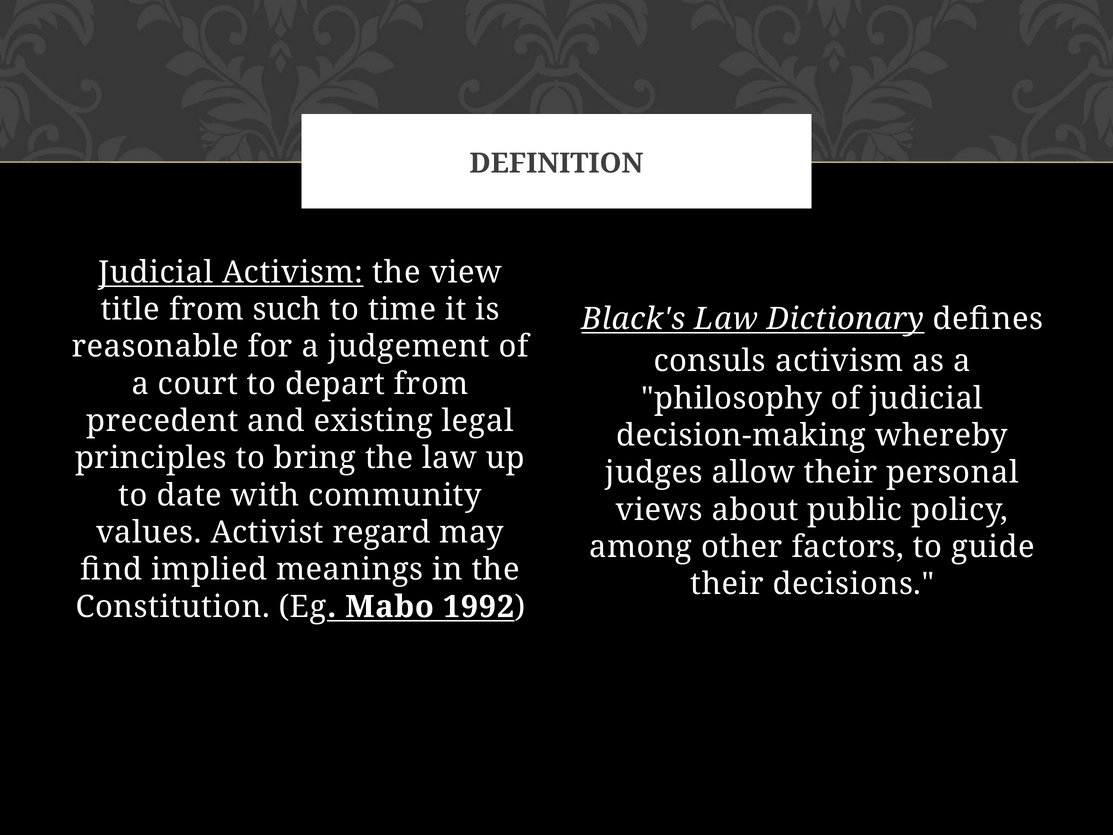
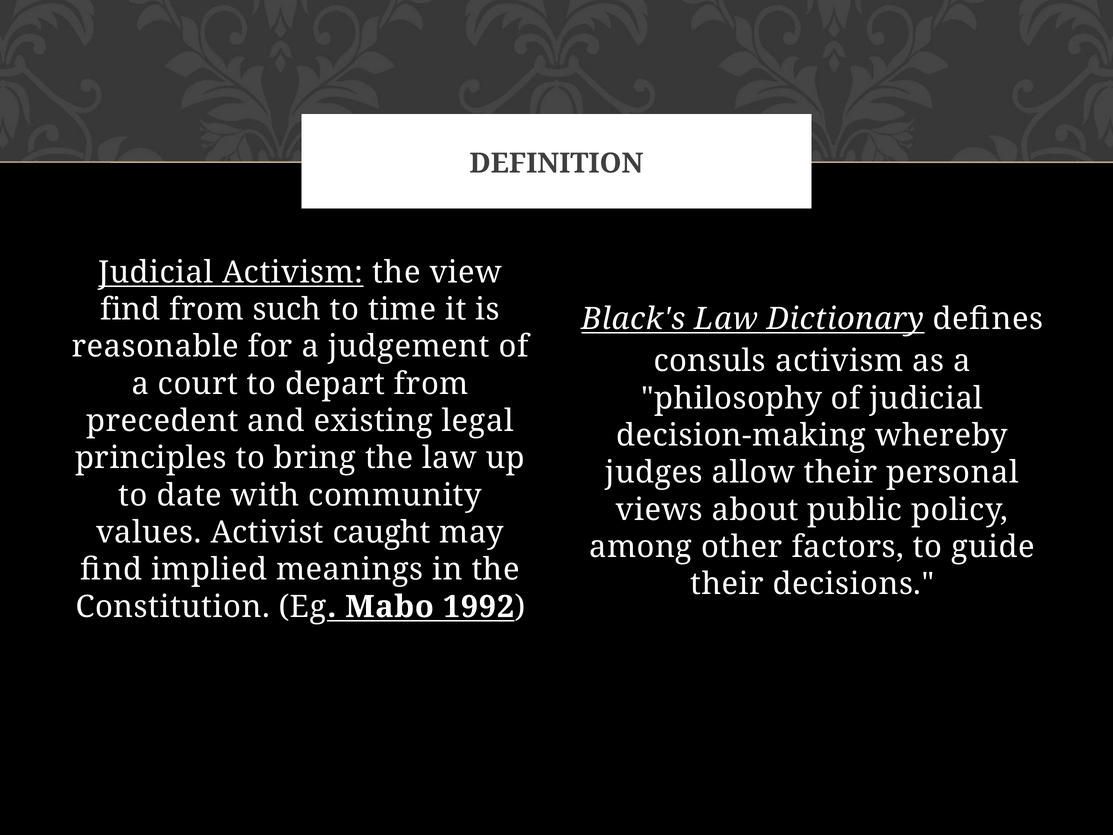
title at (130, 309): title -> find
regard: regard -> caught
